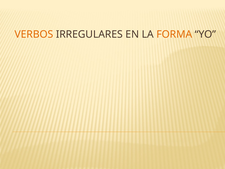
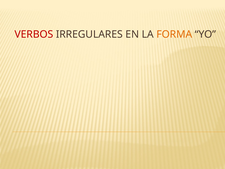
VERBOS colour: orange -> red
